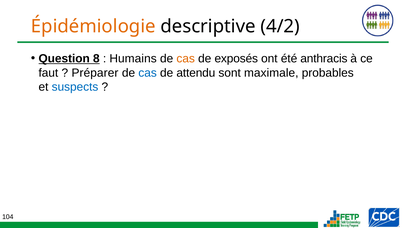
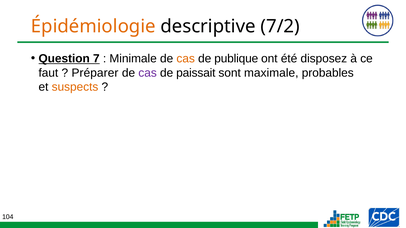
4/2: 4/2 -> 7/2
8: 8 -> 7
Humains: Humains -> Minimale
exposés: exposés -> publique
anthracis: anthracis -> disposez
cas at (148, 73) colour: blue -> purple
attendu: attendu -> paissait
suspects colour: blue -> orange
